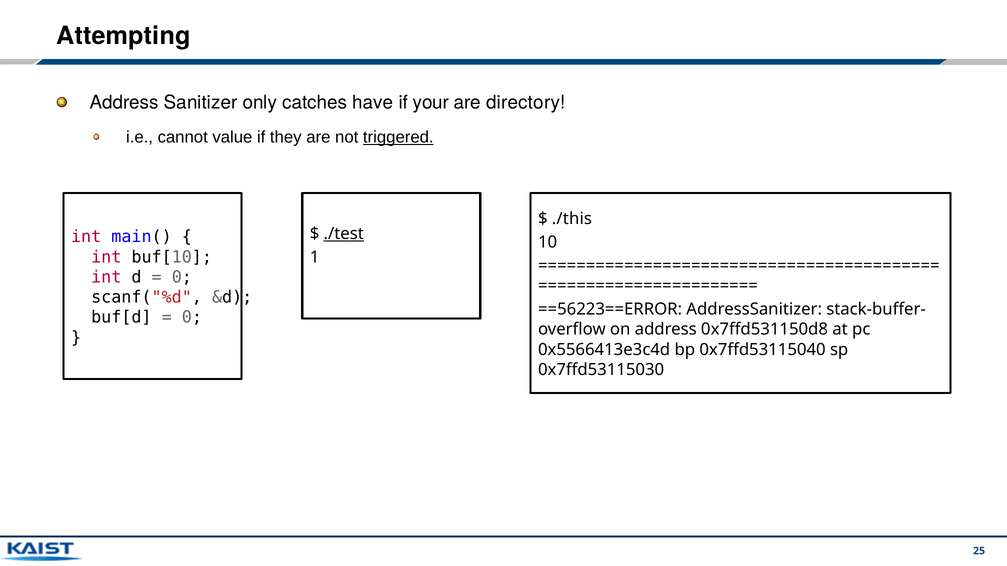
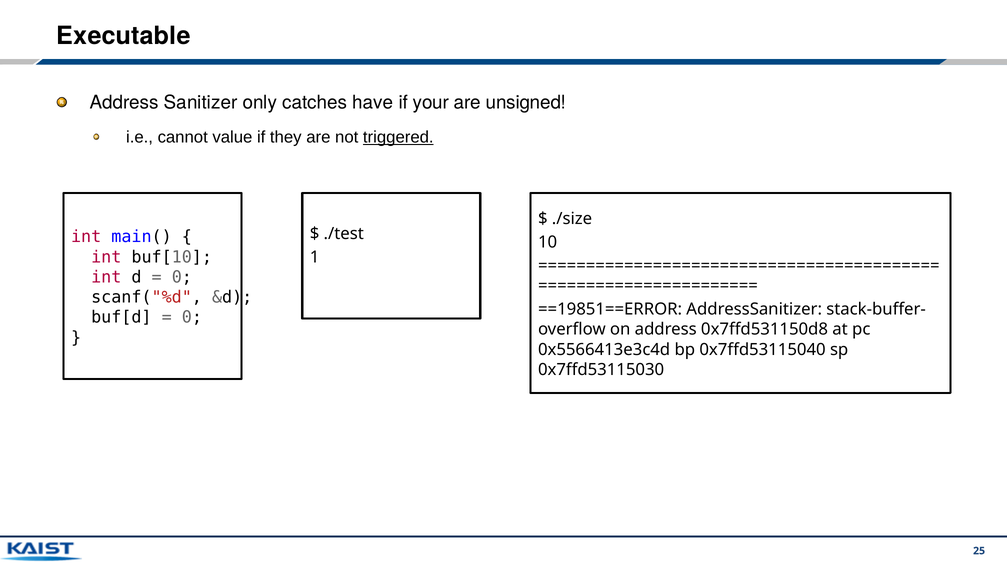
Attempting: Attempting -> Executable
directory: directory -> unsigned
./this: ./this -> ./size
./test underline: present -> none
==56223==ERROR: ==56223==ERROR -> ==19851==ERROR
